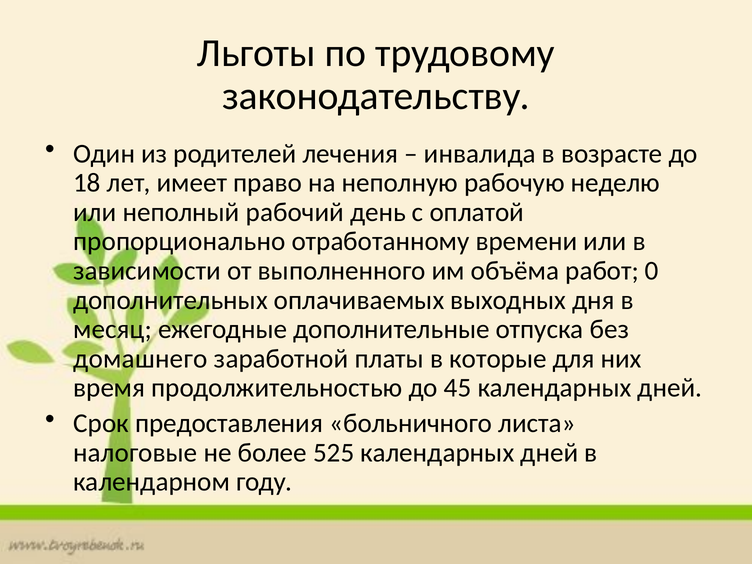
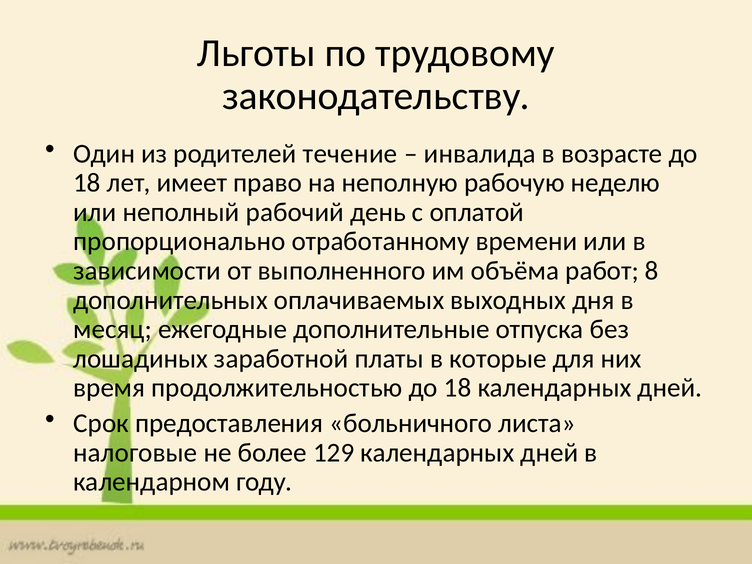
лечения: лечения -> течение
0: 0 -> 8
домашнего: домашнего -> лошадиных
продолжительностью до 45: 45 -> 18
525: 525 -> 129
